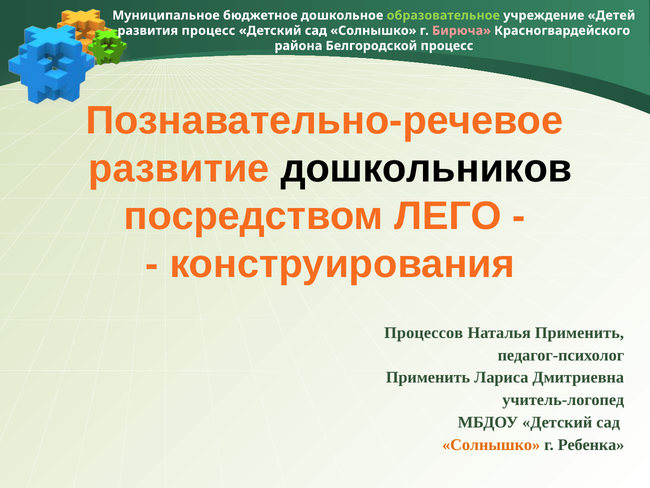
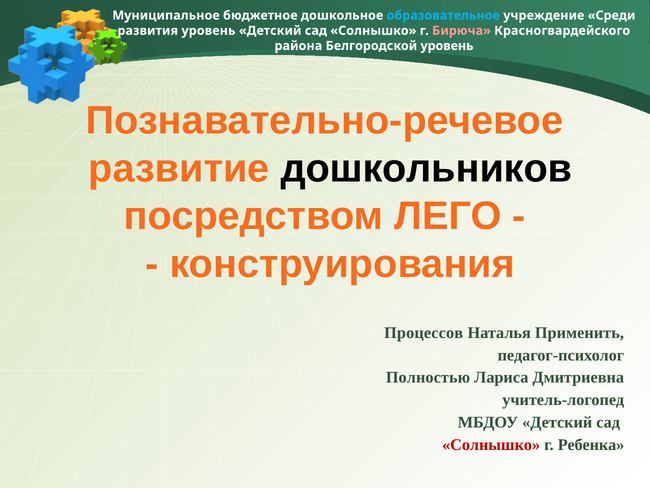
образовательное colour: light green -> light blue
Детей: Детей -> Среди
развития процесс: процесс -> уровень
Белгородской процесс: процесс -> уровень
Применить at (428, 377): Применить -> Полностью
Солнышко at (491, 444) colour: orange -> red
